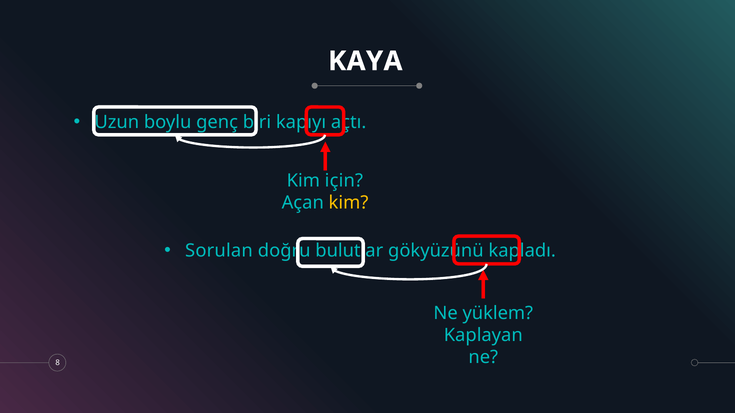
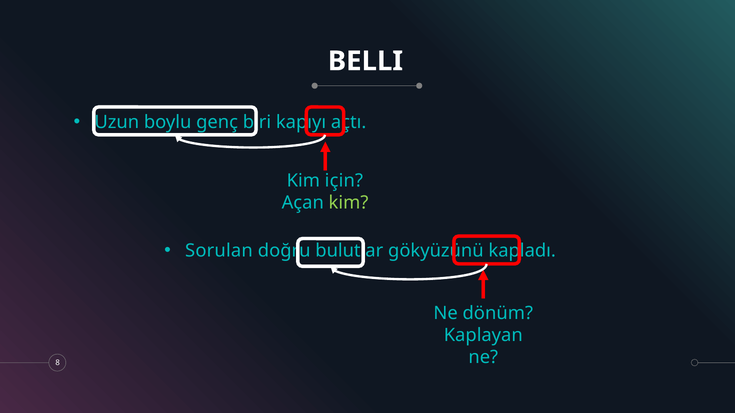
KAYA: KAYA -> BELLI
kim at (348, 203) colour: yellow -> light green
yüklem: yüklem -> dönüm
